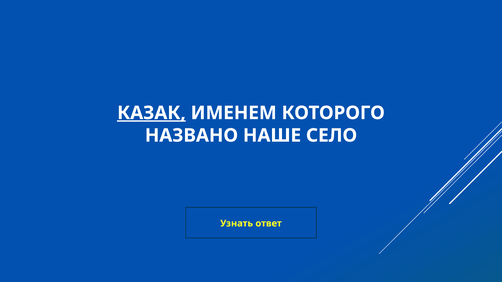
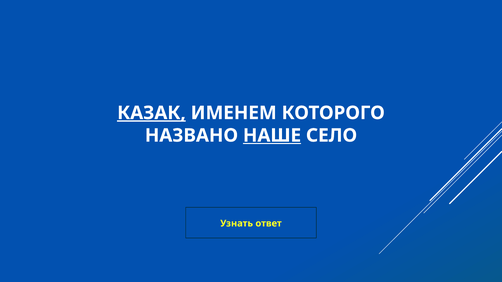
НАШЕ underline: none -> present
